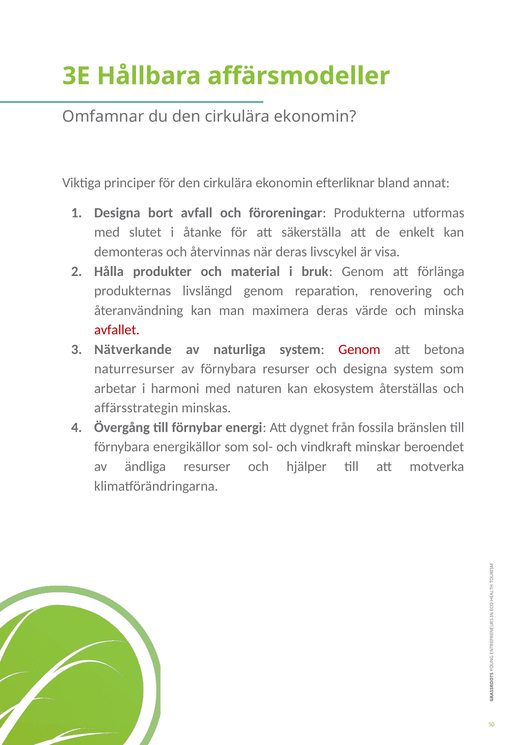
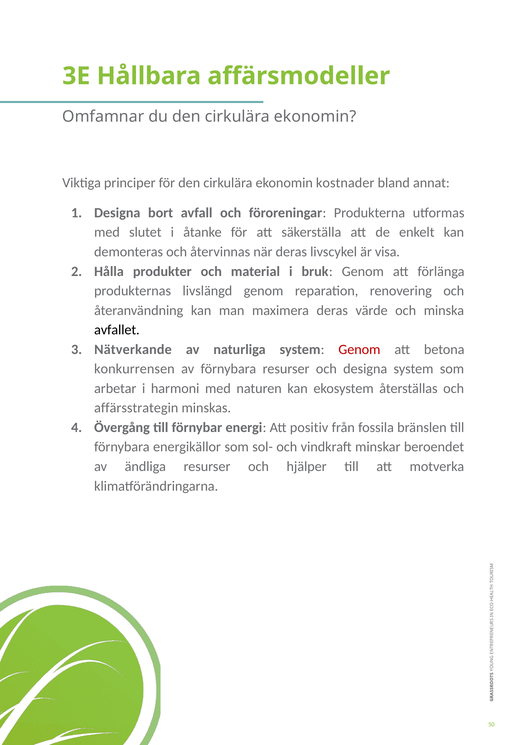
efterliknar: efterliknar -> kostnader
avfallet colour: red -> black
naturresurser: naturresurser -> konkurrensen
dygnet: dygnet -> positiv
